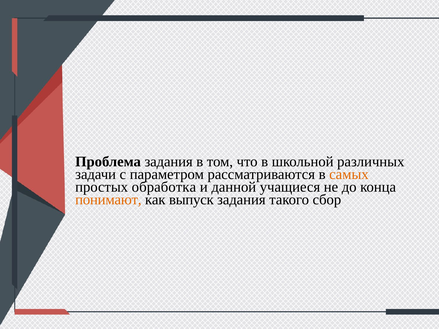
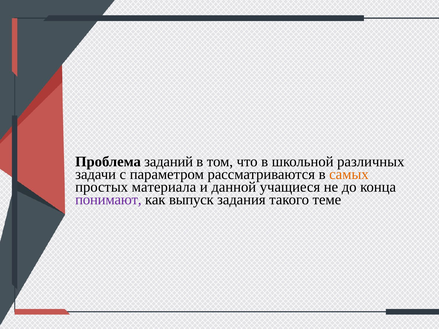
Проблема задания: задания -> заданий
обработка: обработка -> материала
понимают colour: orange -> purple
сбор: сбор -> теме
